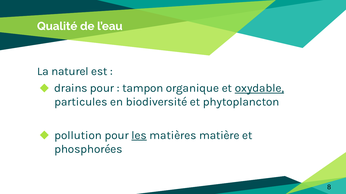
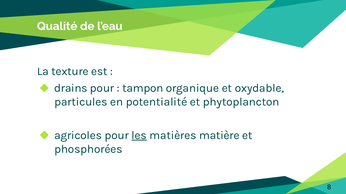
naturel: naturel -> texture
oxydable underline: present -> none
biodiversité: biodiversité -> potentialité
pollution: pollution -> agricoles
